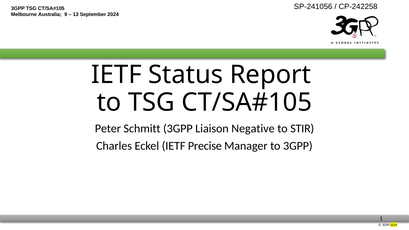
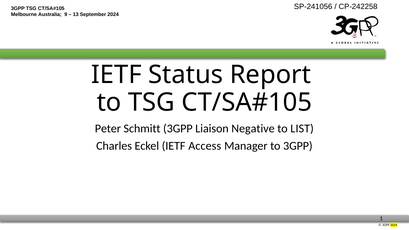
STIR: STIR -> LIST
Precise: Precise -> Access
